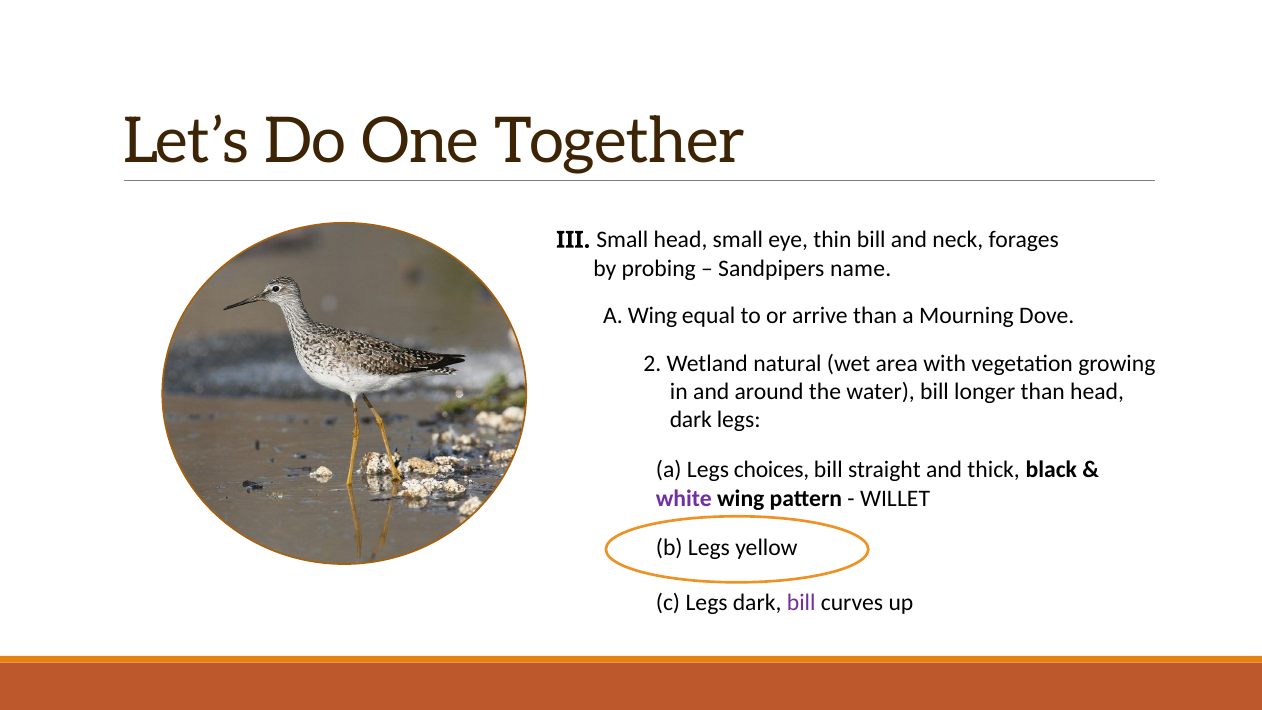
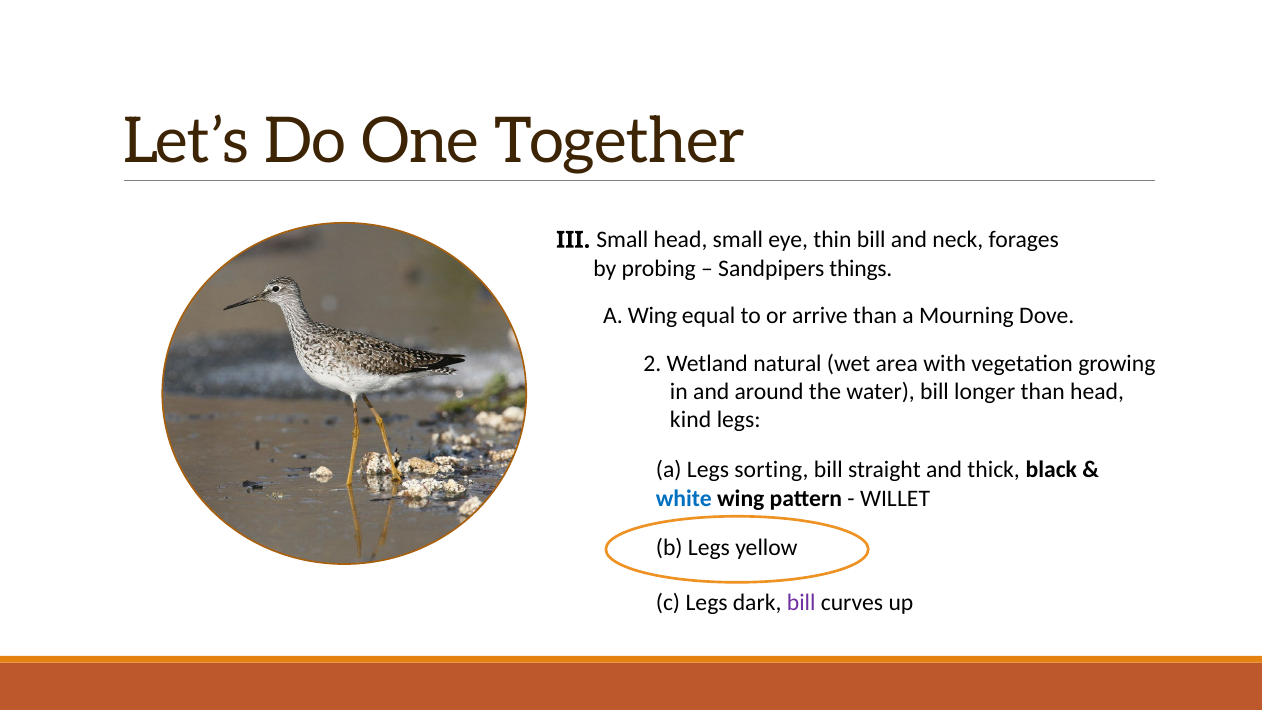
name: name -> things
dark at (691, 420): dark -> kind
choices: choices -> sorting
white colour: purple -> blue
